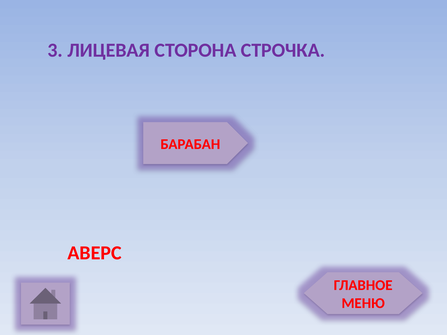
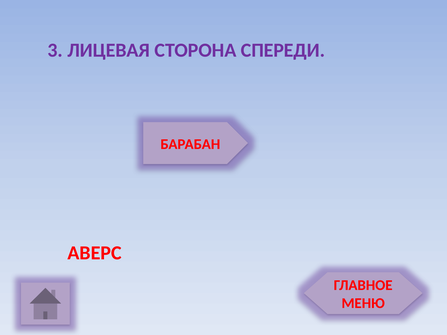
СТРОЧКА: СТРОЧКА -> СПЕРЕДИ
